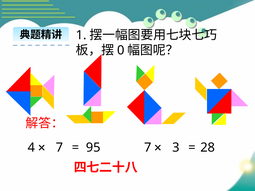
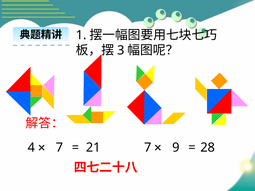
0: 0 -> 3
95: 95 -> 21
3: 3 -> 9
